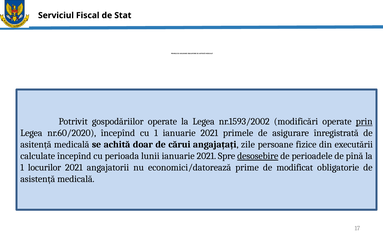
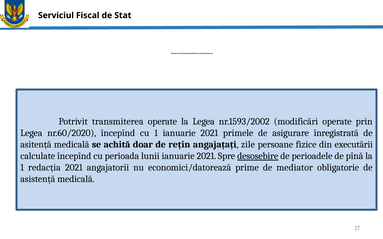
gospodăriilor: gospodăriilor -> transmiterea
prin underline: present -> none
cărui: cărui -> rețin
locurilor: locurilor -> redacția
modificat: modificat -> mediator
